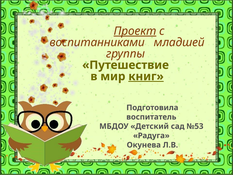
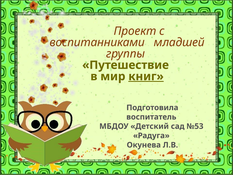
Проект underline: present -> none
